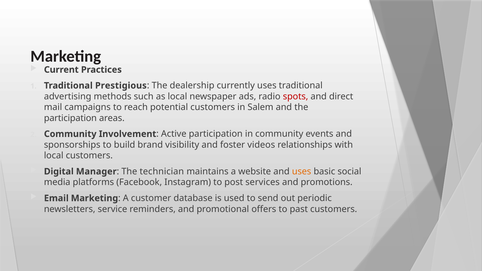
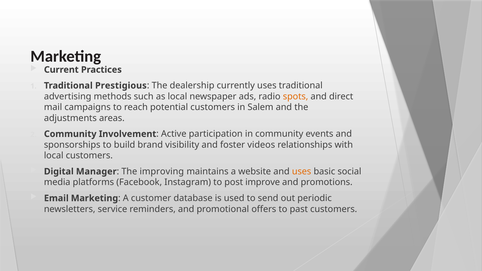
spots colour: red -> orange
participation at (70, 118): participation -> adjustments
technician: technician -> improving
services: services -> improve
